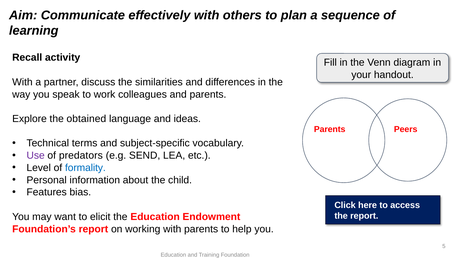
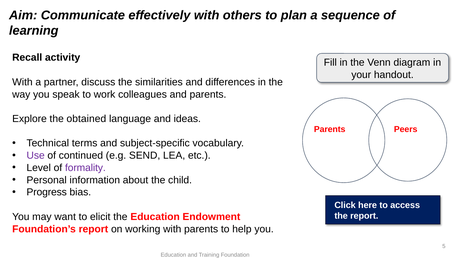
predators: predators -> continued
formality colour: blue -> purple
Features: Features -> Progress
